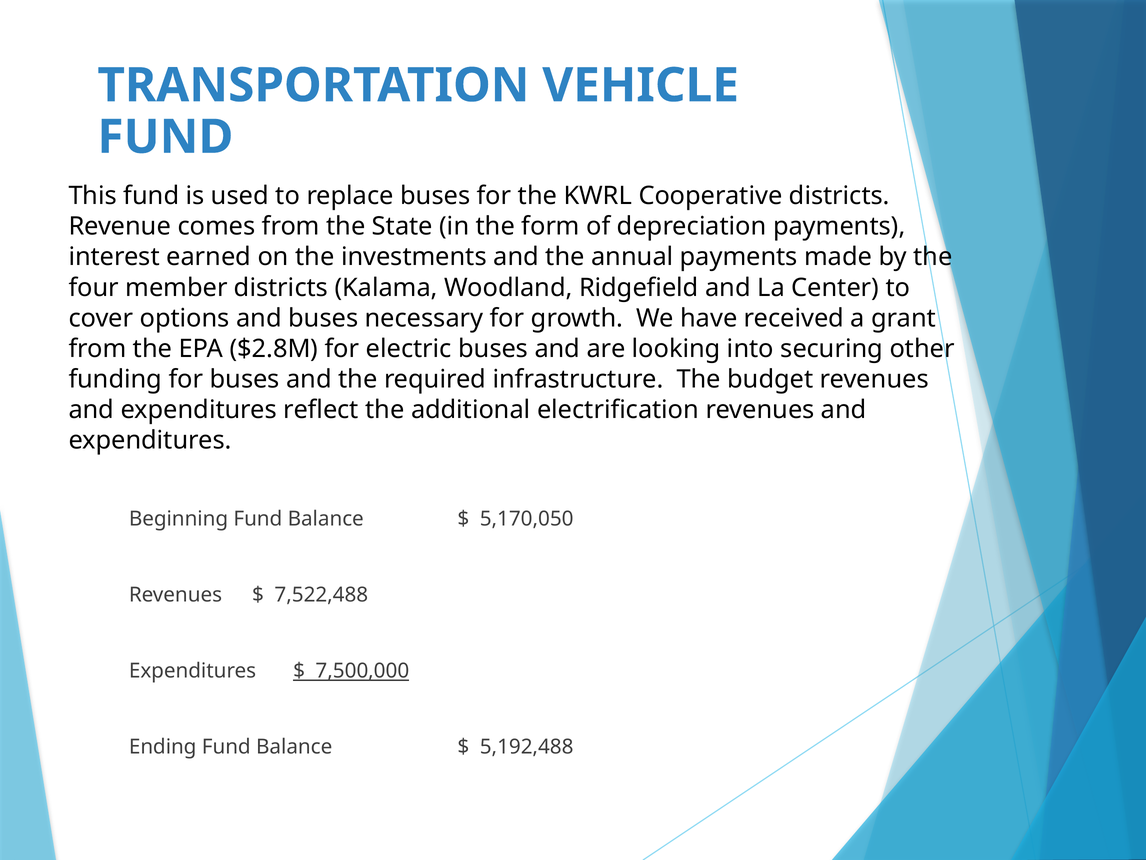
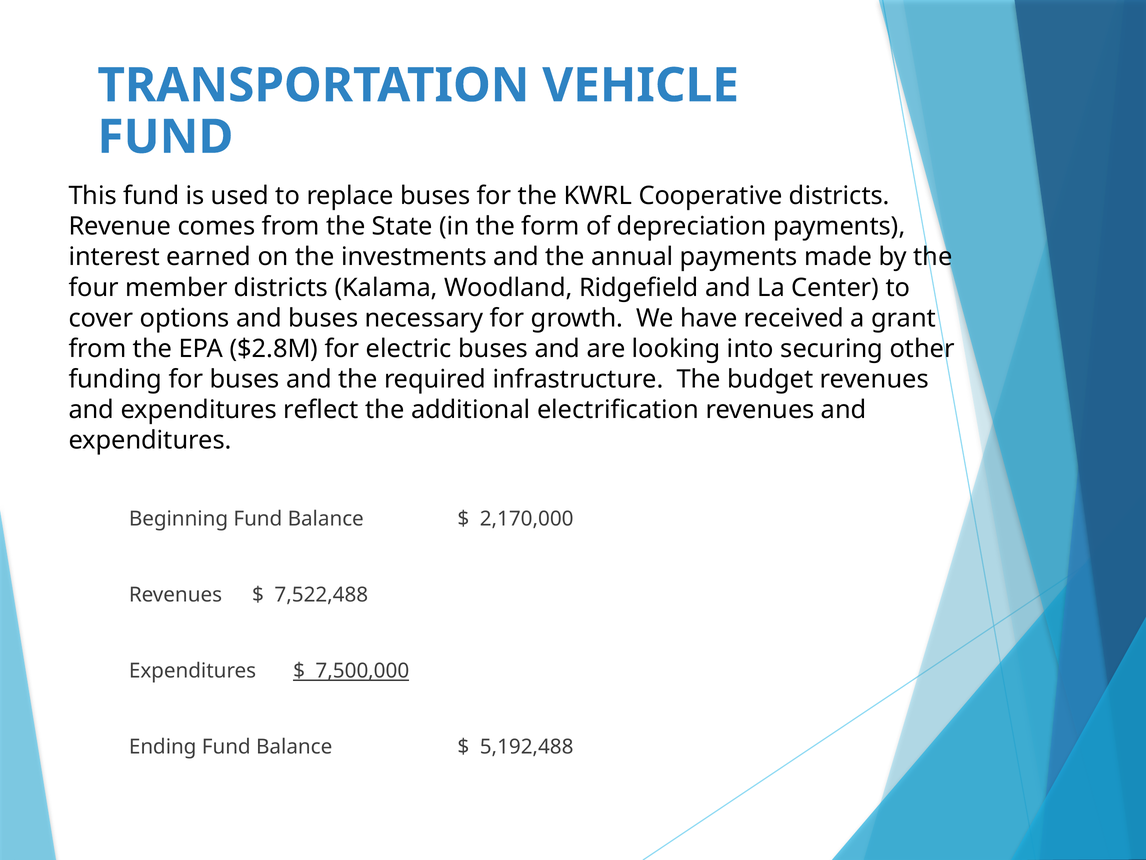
5,170,050: 5,170,050 -> 2,170,000
